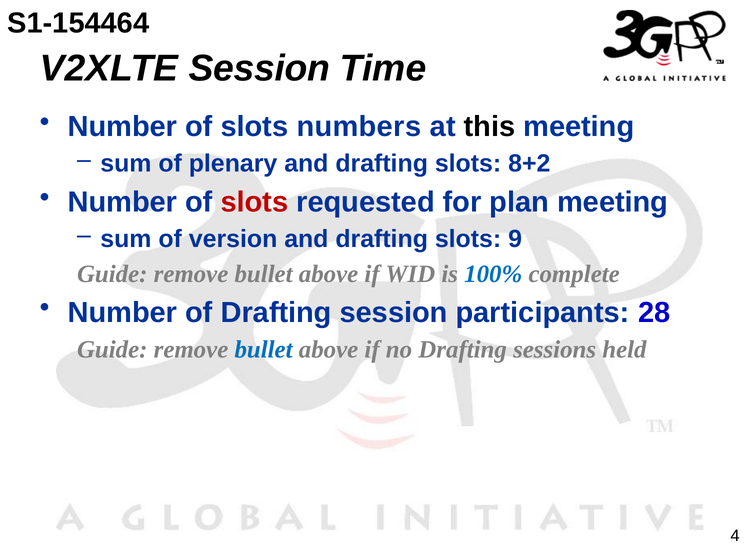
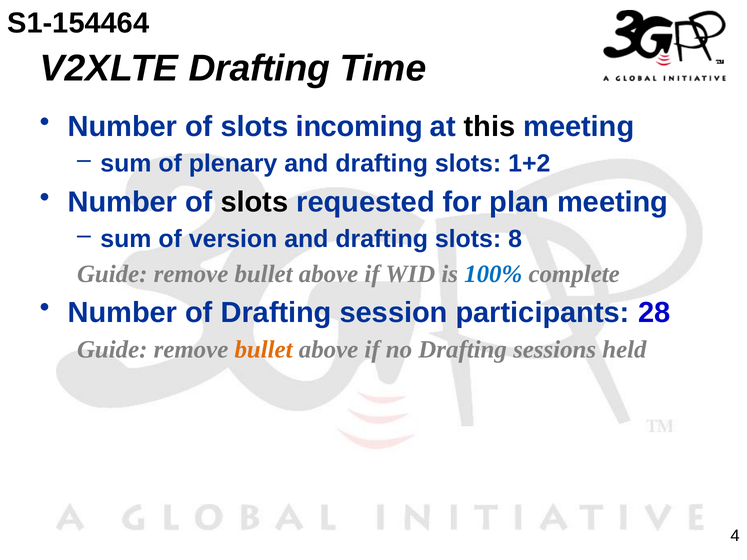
V2XLTE Session: Session -> Drafting
numbers: numbers -> incoming
8+2: 8+2 -> 1+2
slots at (254, 202) colour: red -> black
9: 9 -> 8
bullet at (264, 350) colour: blue -> orange
